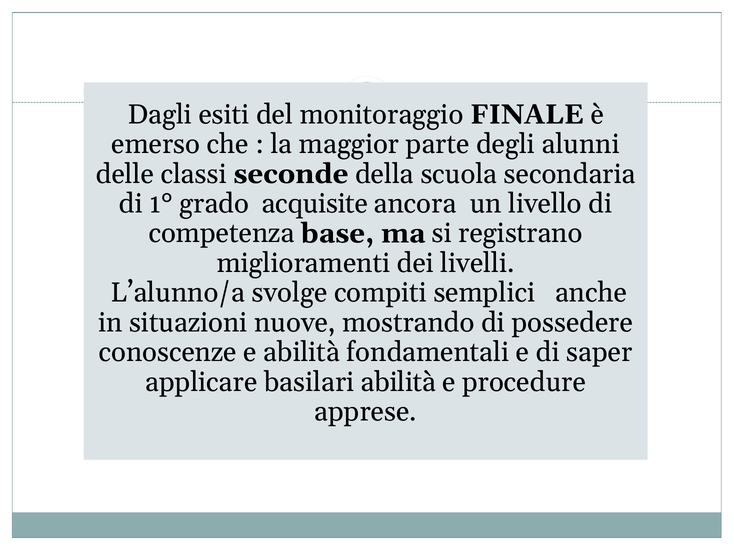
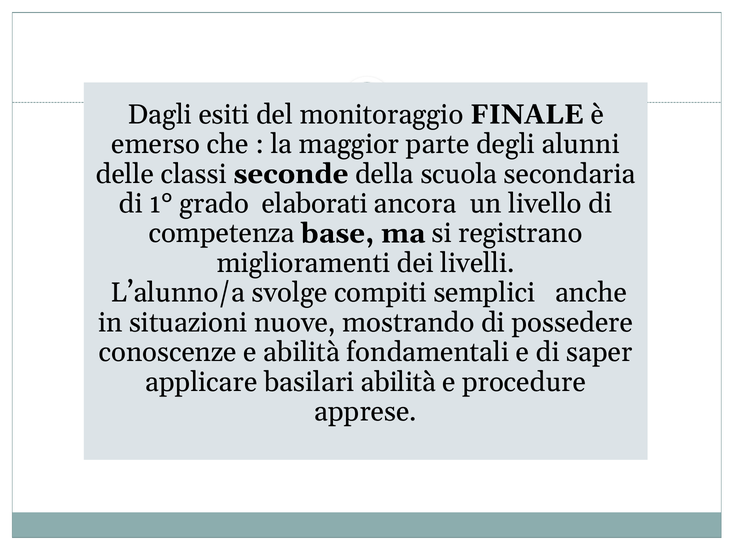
acquisite: acquisite -> elaborati
